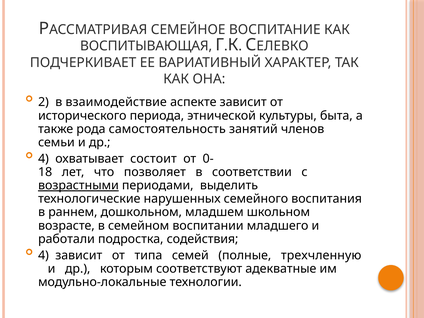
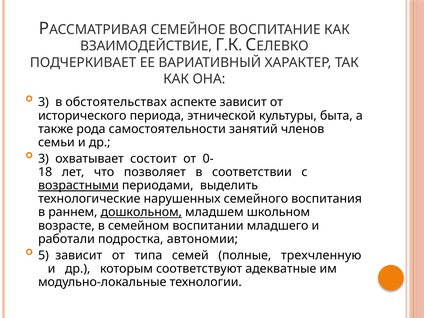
ВОСПИТЫВАЮЩАЯ: ВОСПИТЫВАЮЩАЯ -> ВЗАИМОДЕЙСТВИЕ
2 at (43, 102): 2 -> 3
взаимодействие: взаимодействие -> обстоятельствах
самостоятельность: самостоятельность -> самостоятельности
4 at (43, 159): 4 -> 3
дошкольном underline: none -> present
содействия: содействия -> автономии
4 at (43, 255): 4 -> 5
